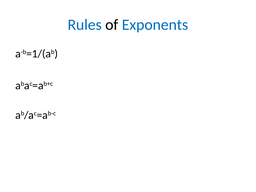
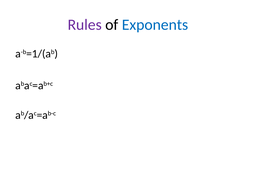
Rules colour: blue -> purple
